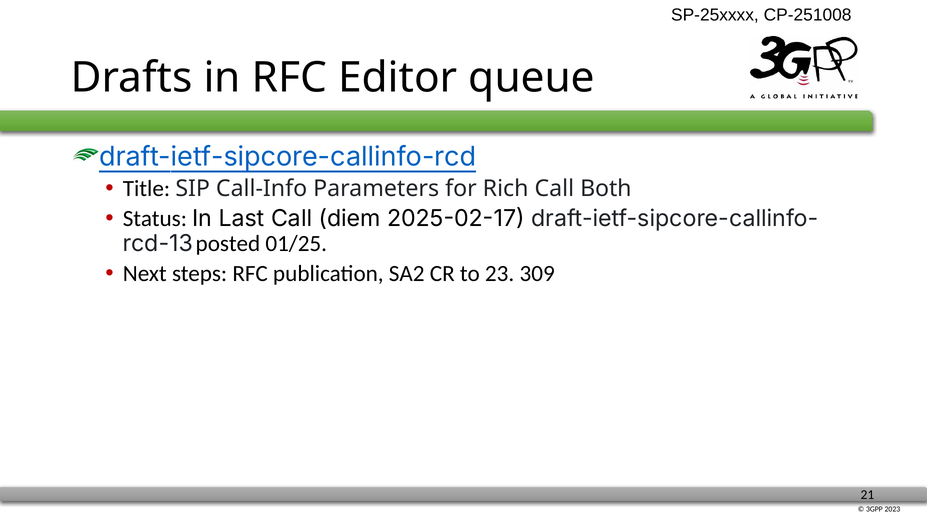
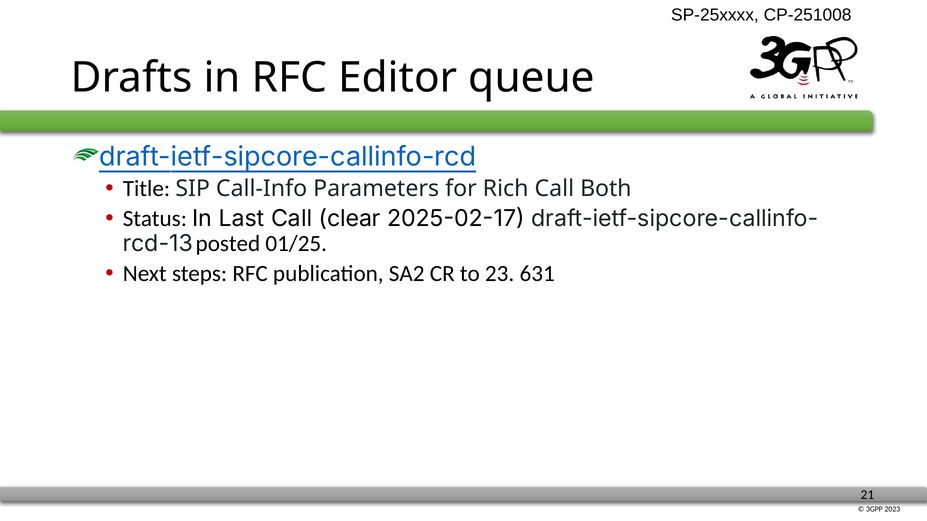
diem: diem -> clear
309: 309 -> 631
